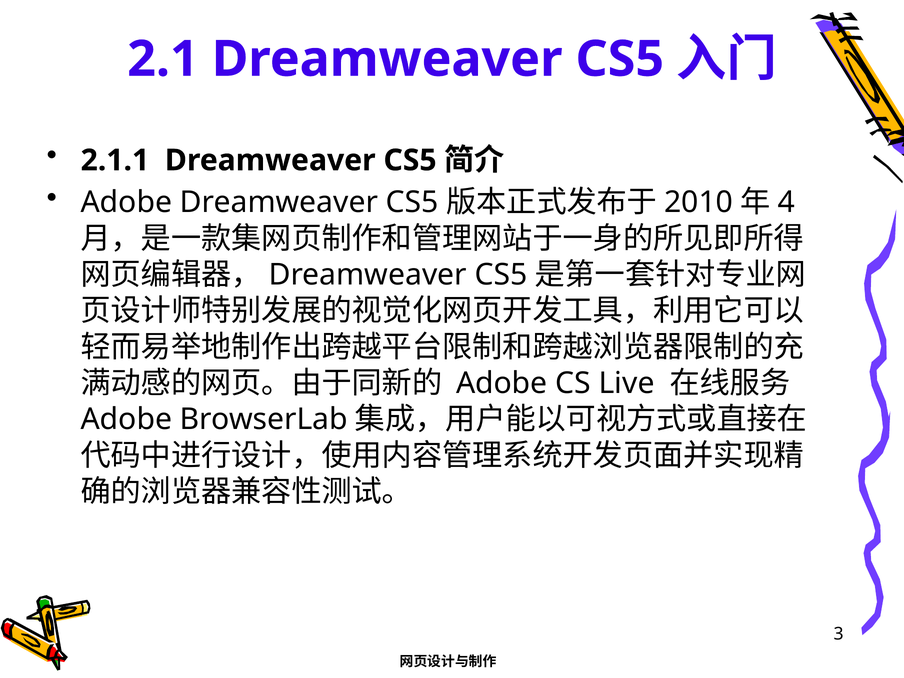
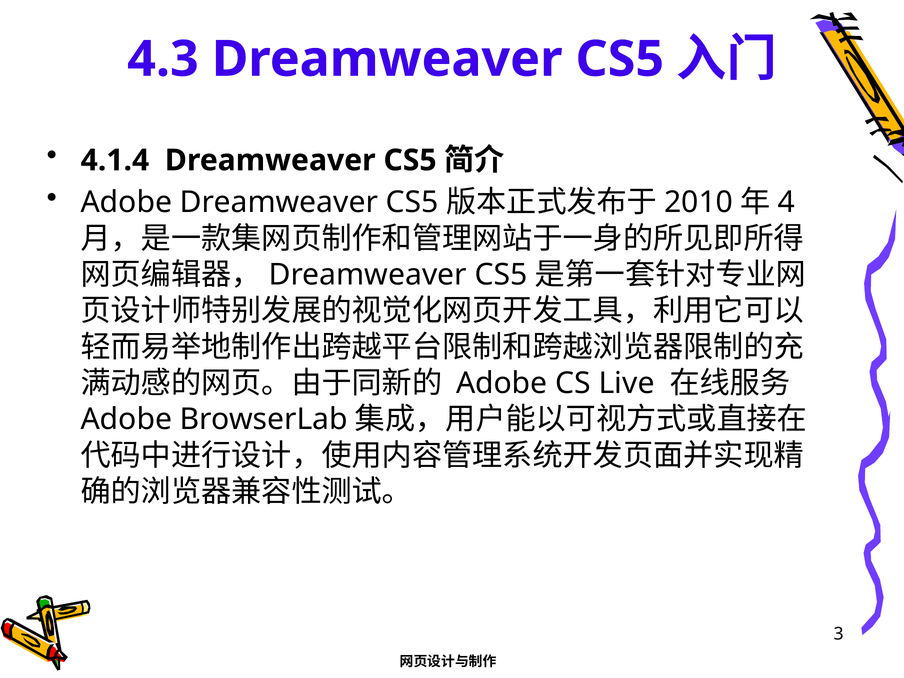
2.1: 2.1 -> 4.3
2.1.1: 2.1.1 -> 4.1.4
